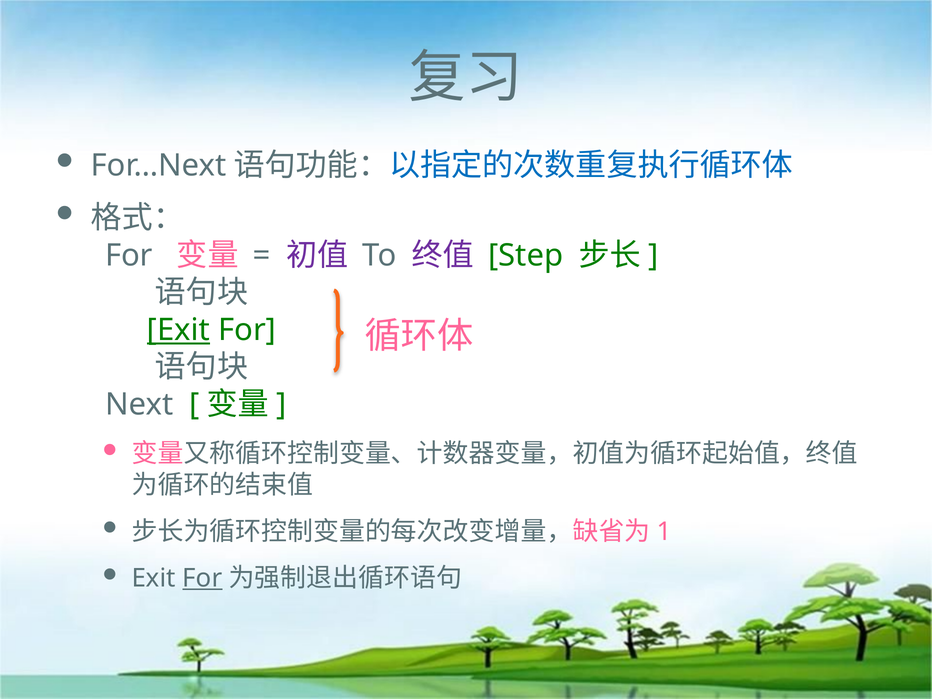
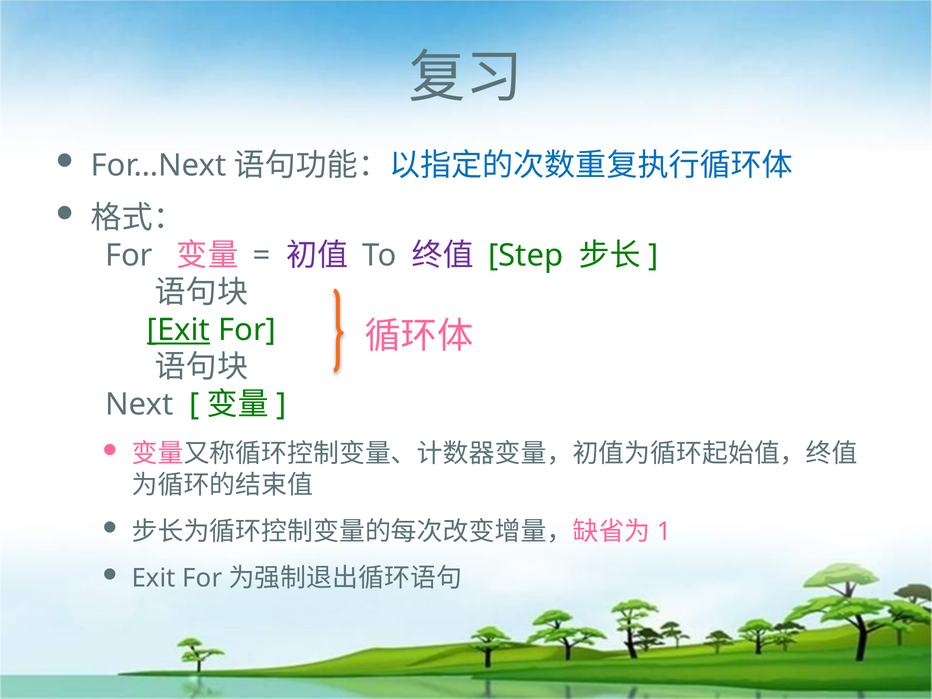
For at (202, 578) underline: present -> none
